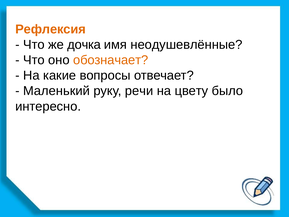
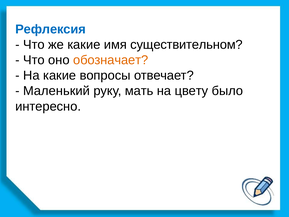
Рефлексия colour: orange -> blue
же дочка: дочка -> какие
неодушевлённые: неодушевлённые -> существительном
речи: речи -> мать
